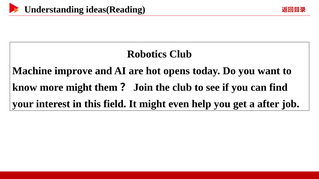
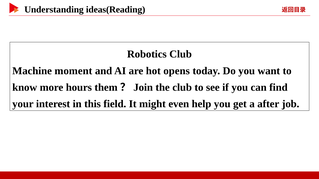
improve: improve -> moment
more might: might -> hours
